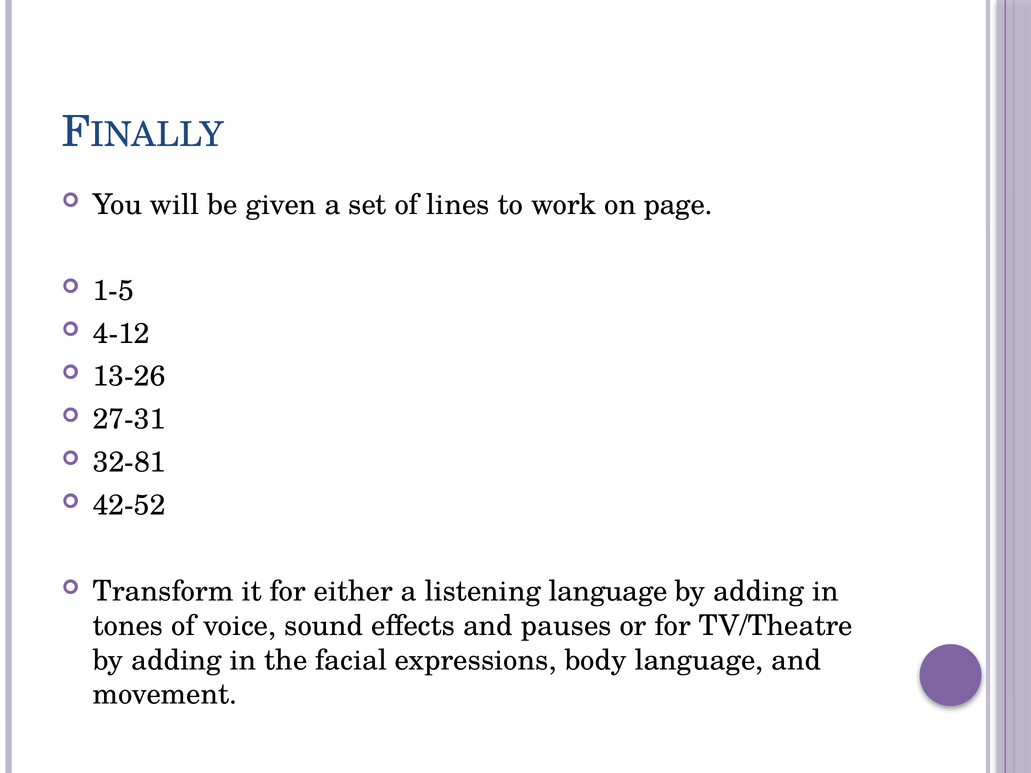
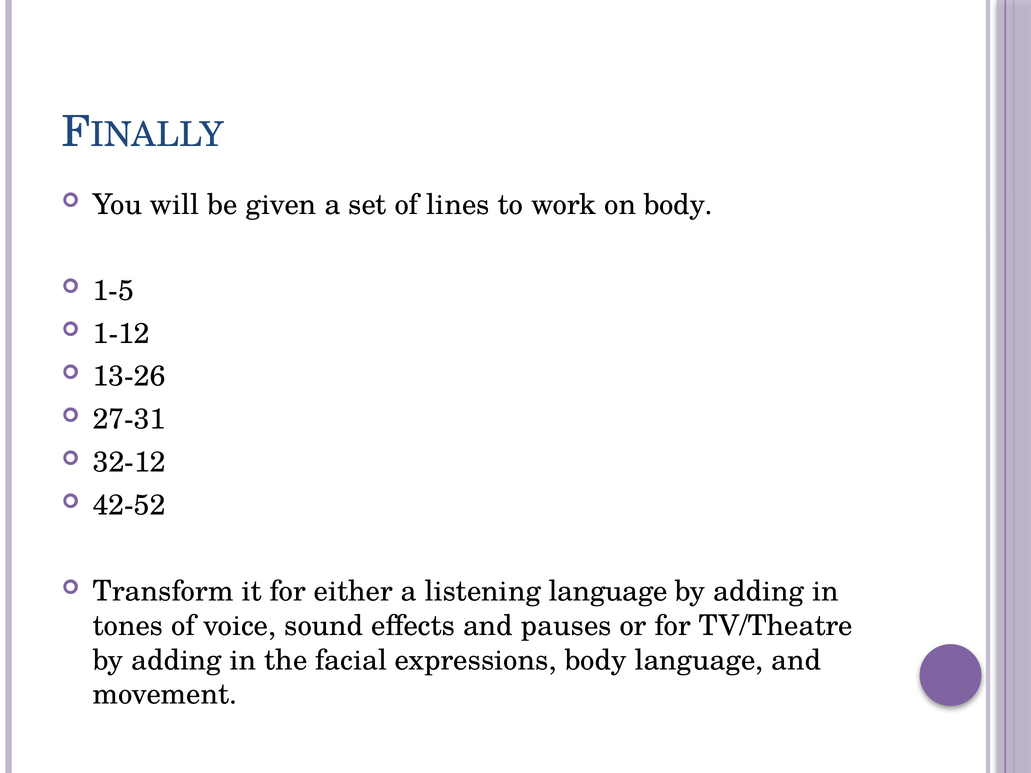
on page: page -> body
4-12: 4-12 -> 1-12
32-81: 32-81 -> 32-12
